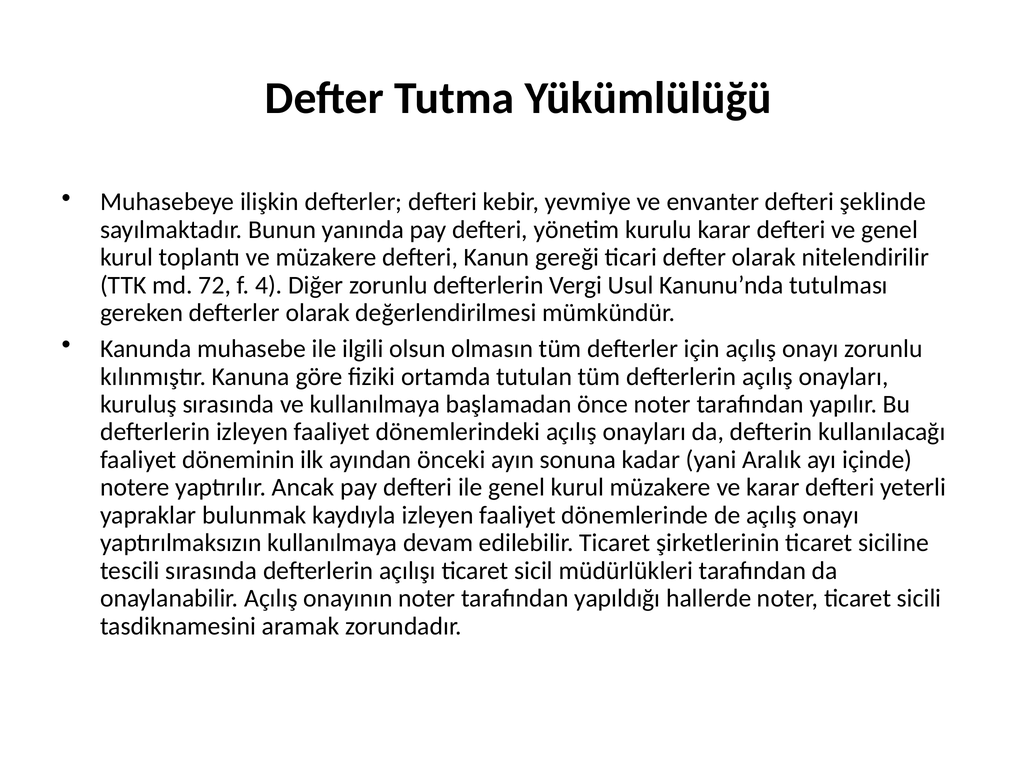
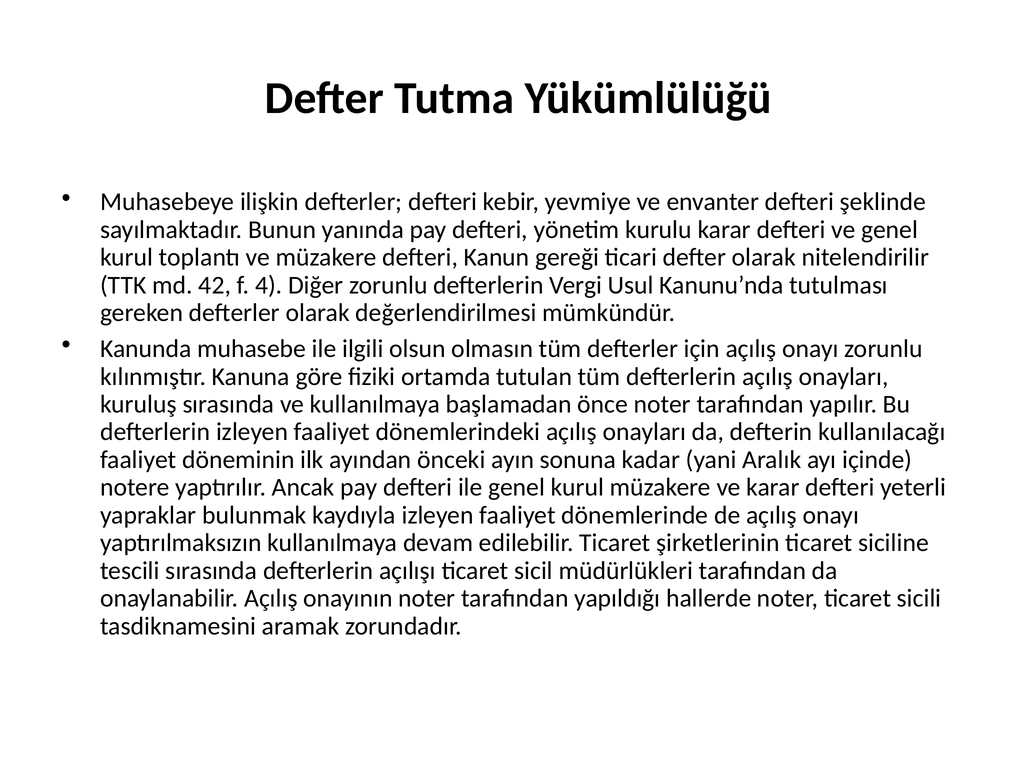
72: 72 -> 42
